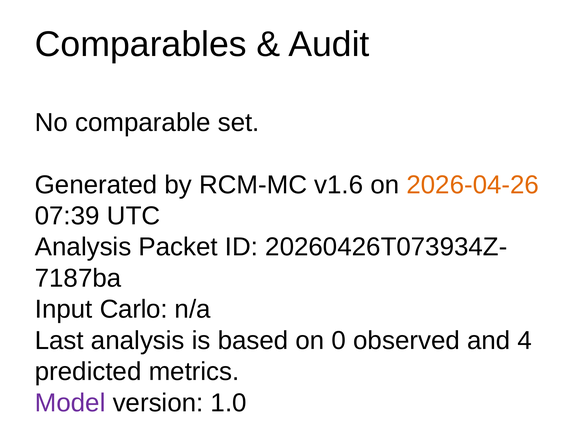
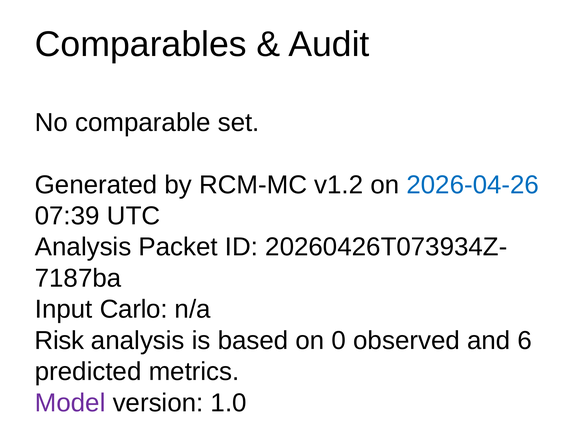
v1.6: v1.6 -> v1.2
2026-04-26 colour: orange -> blue
Last: Last -> Risk
4: 4 -> 6
